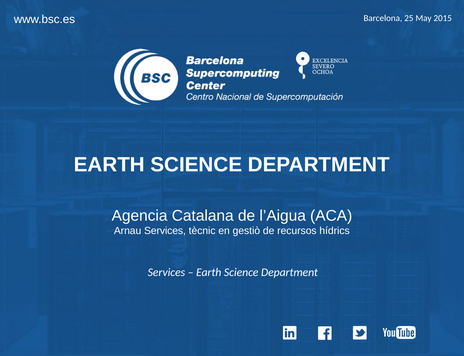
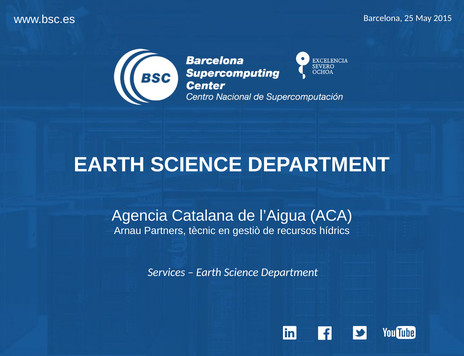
Arnau Services: Services -> Partners
